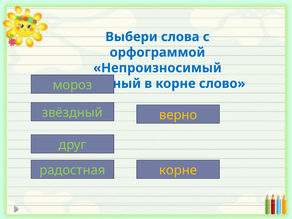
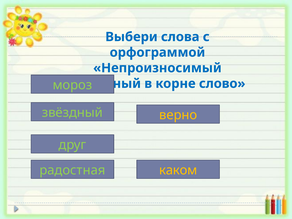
радостная корне: корне -> каком
